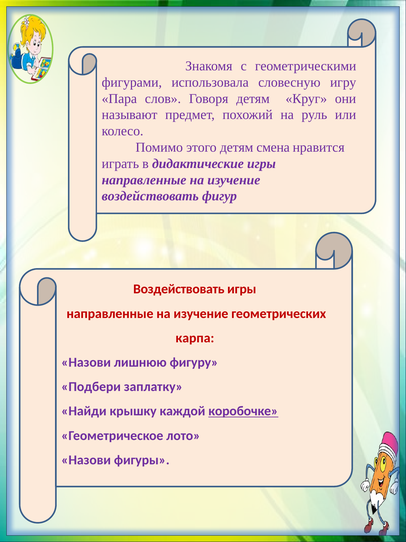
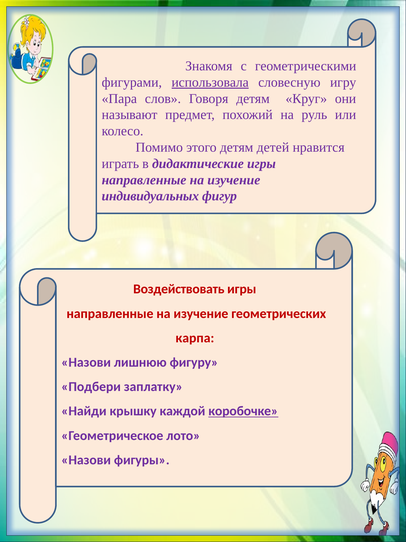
использовала underline: none -> present
смена: смена -> детей
воздействовать at (150, 196): воздействовать -> индивидуальных
